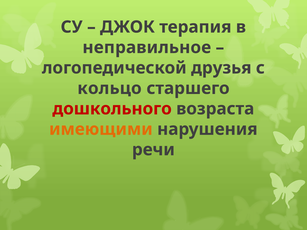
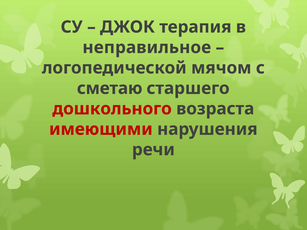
друзья: друзья -> мячом
кольцо: кольцо -> сметаю
имеющими colour: orange -> red
